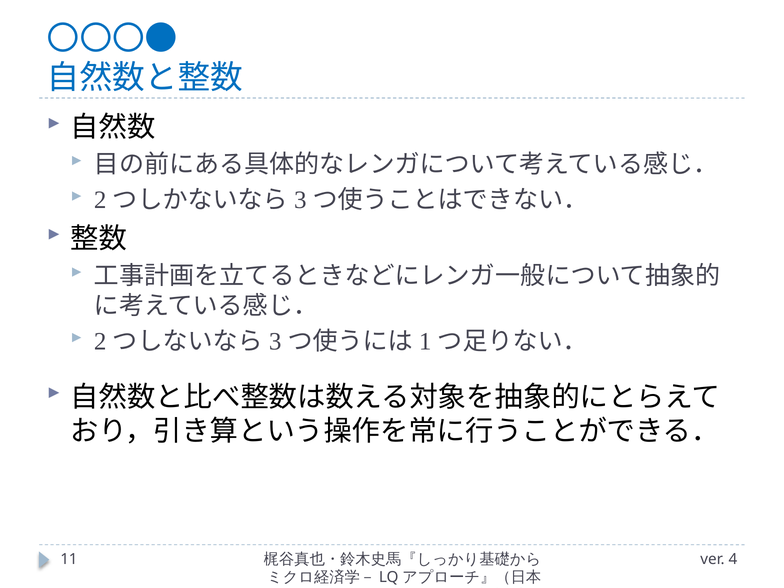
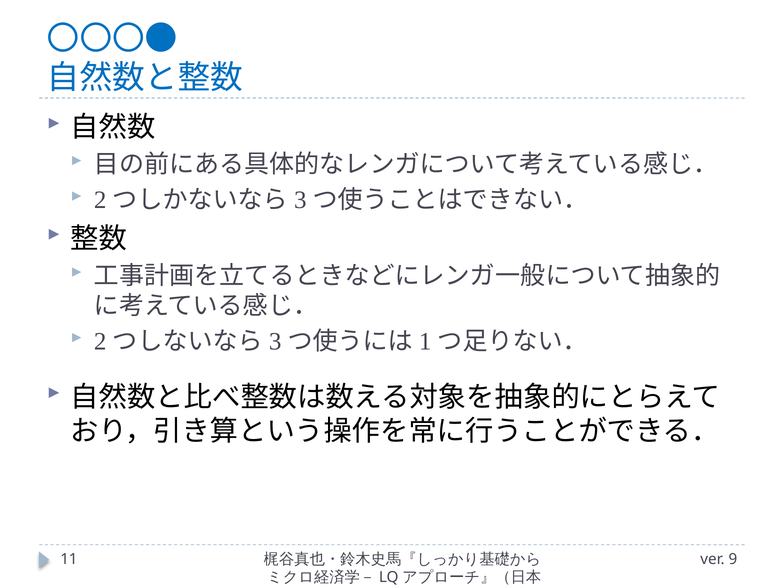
4: 4 -> 9
